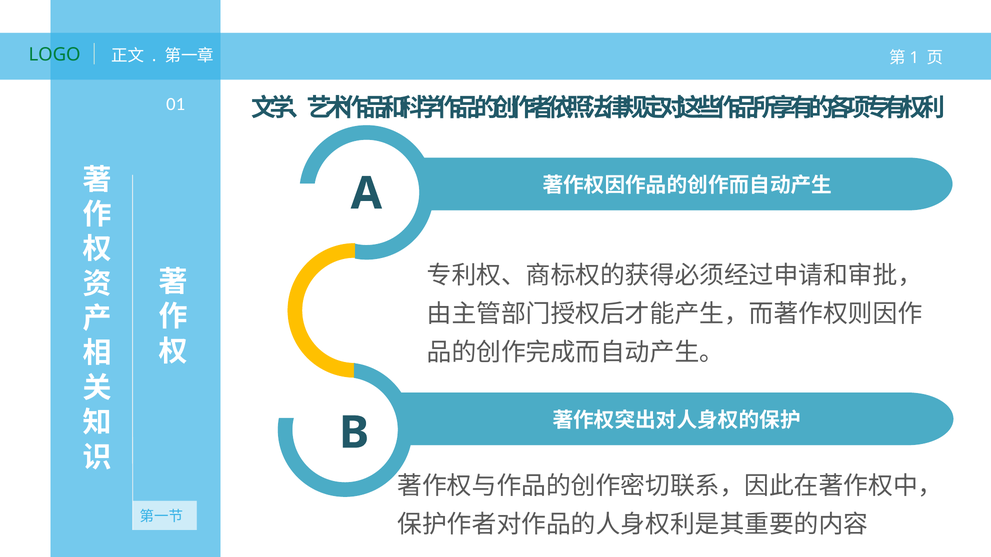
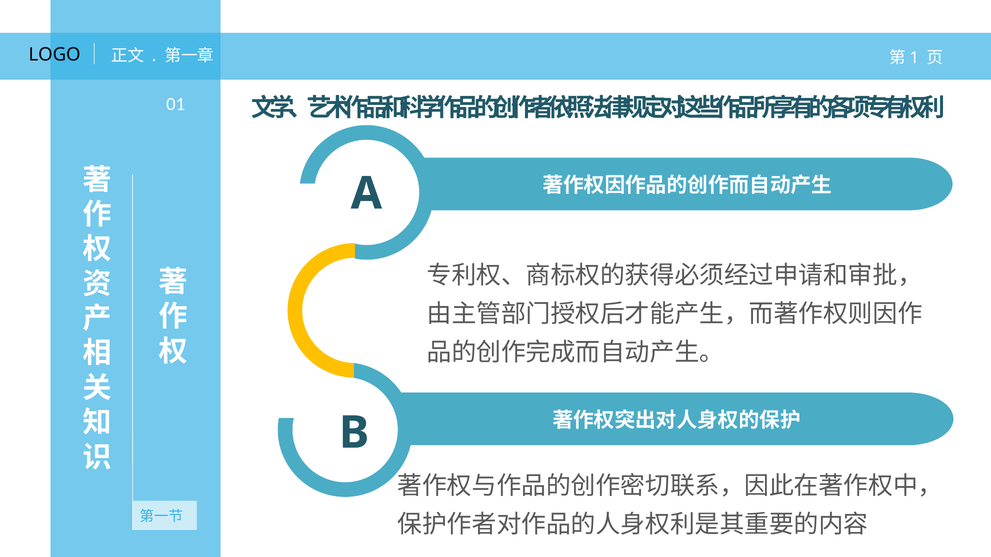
LOGO colour: green -> black
